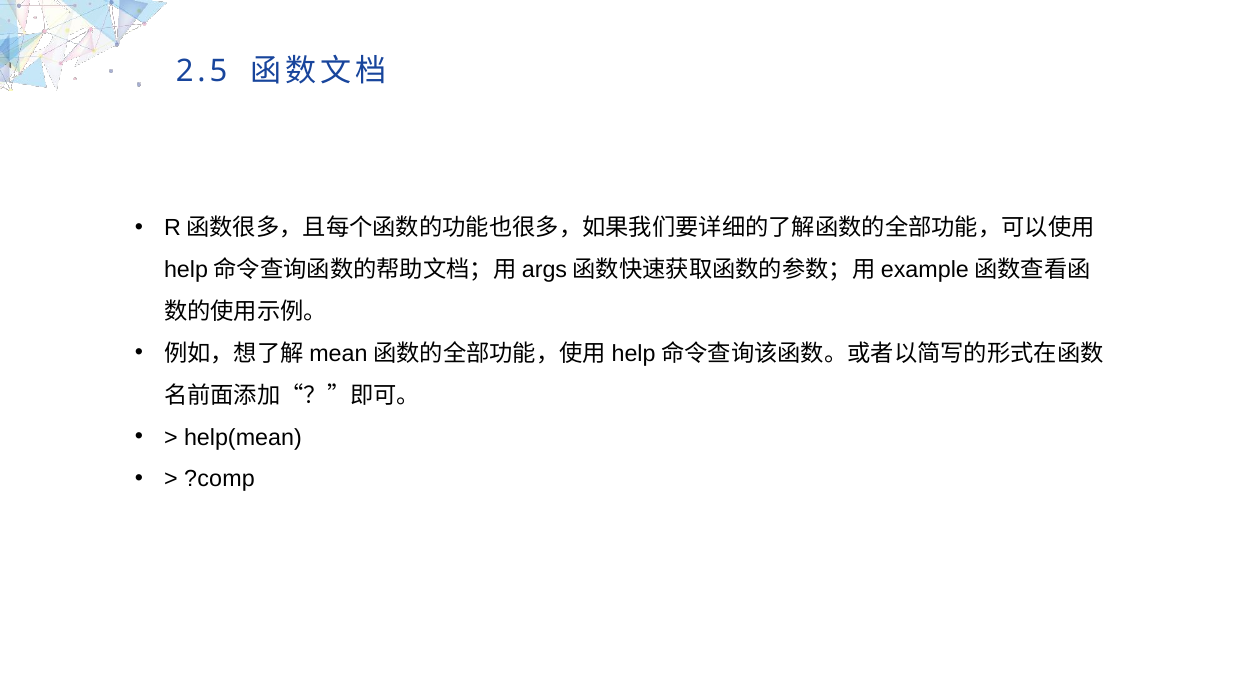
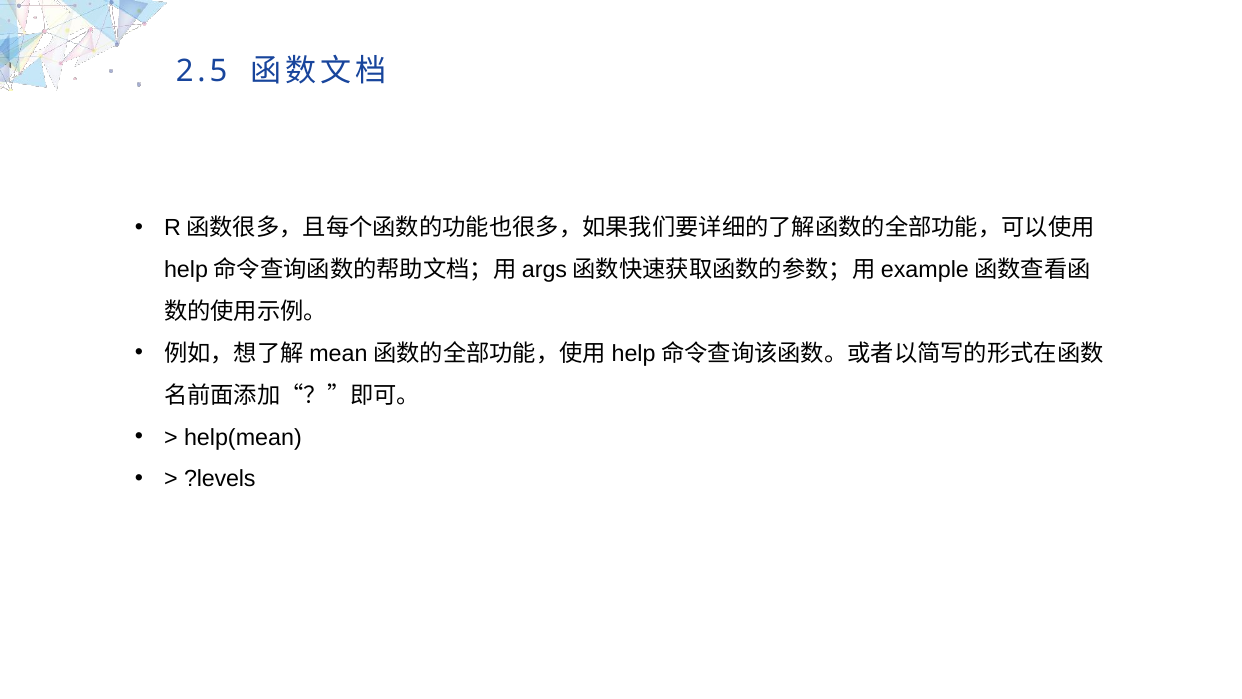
?comp: ?comp -> ?levels
